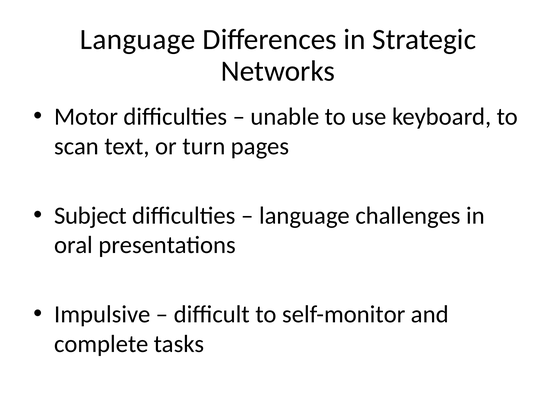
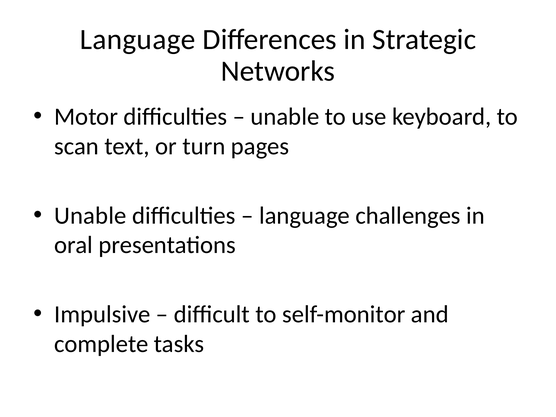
Subject at (91, 216): Subject -> Unable
